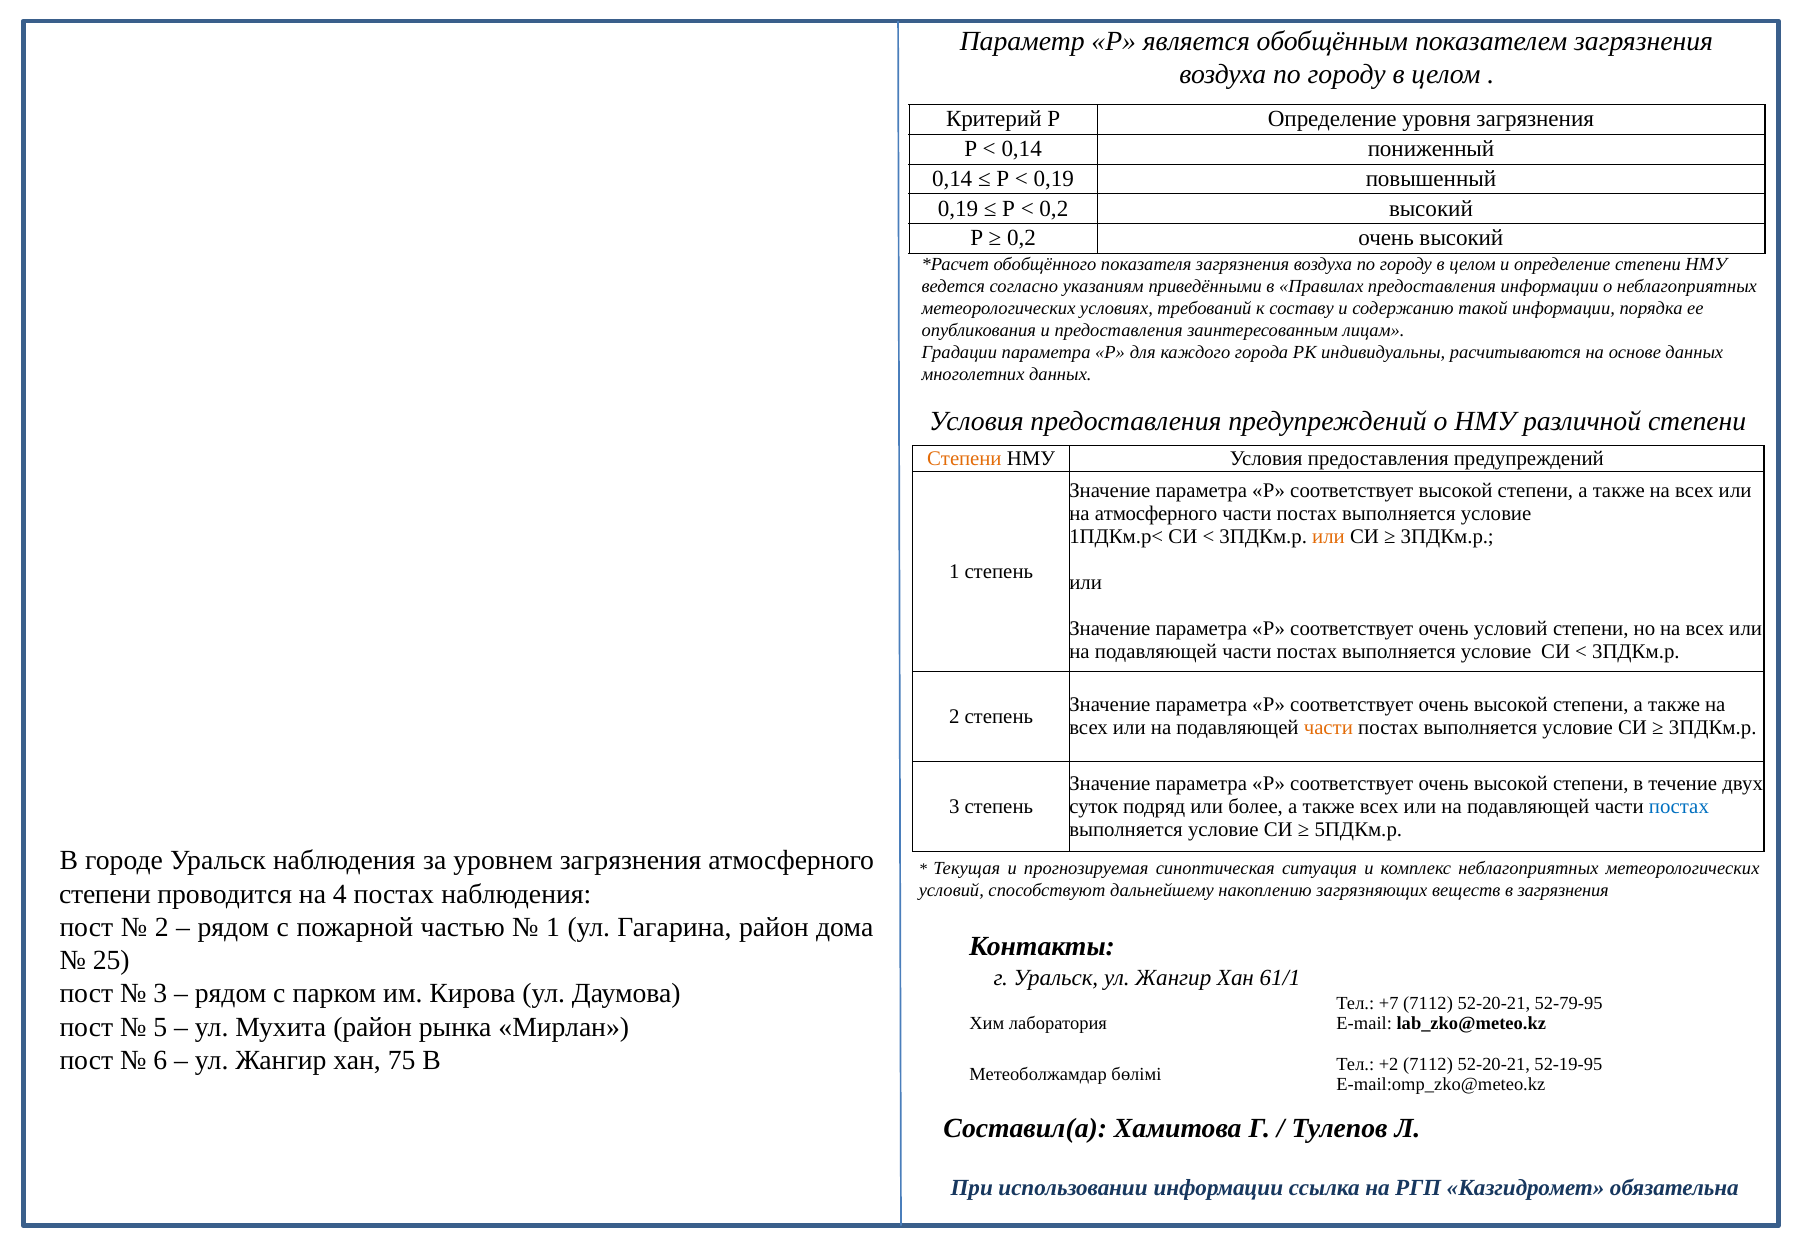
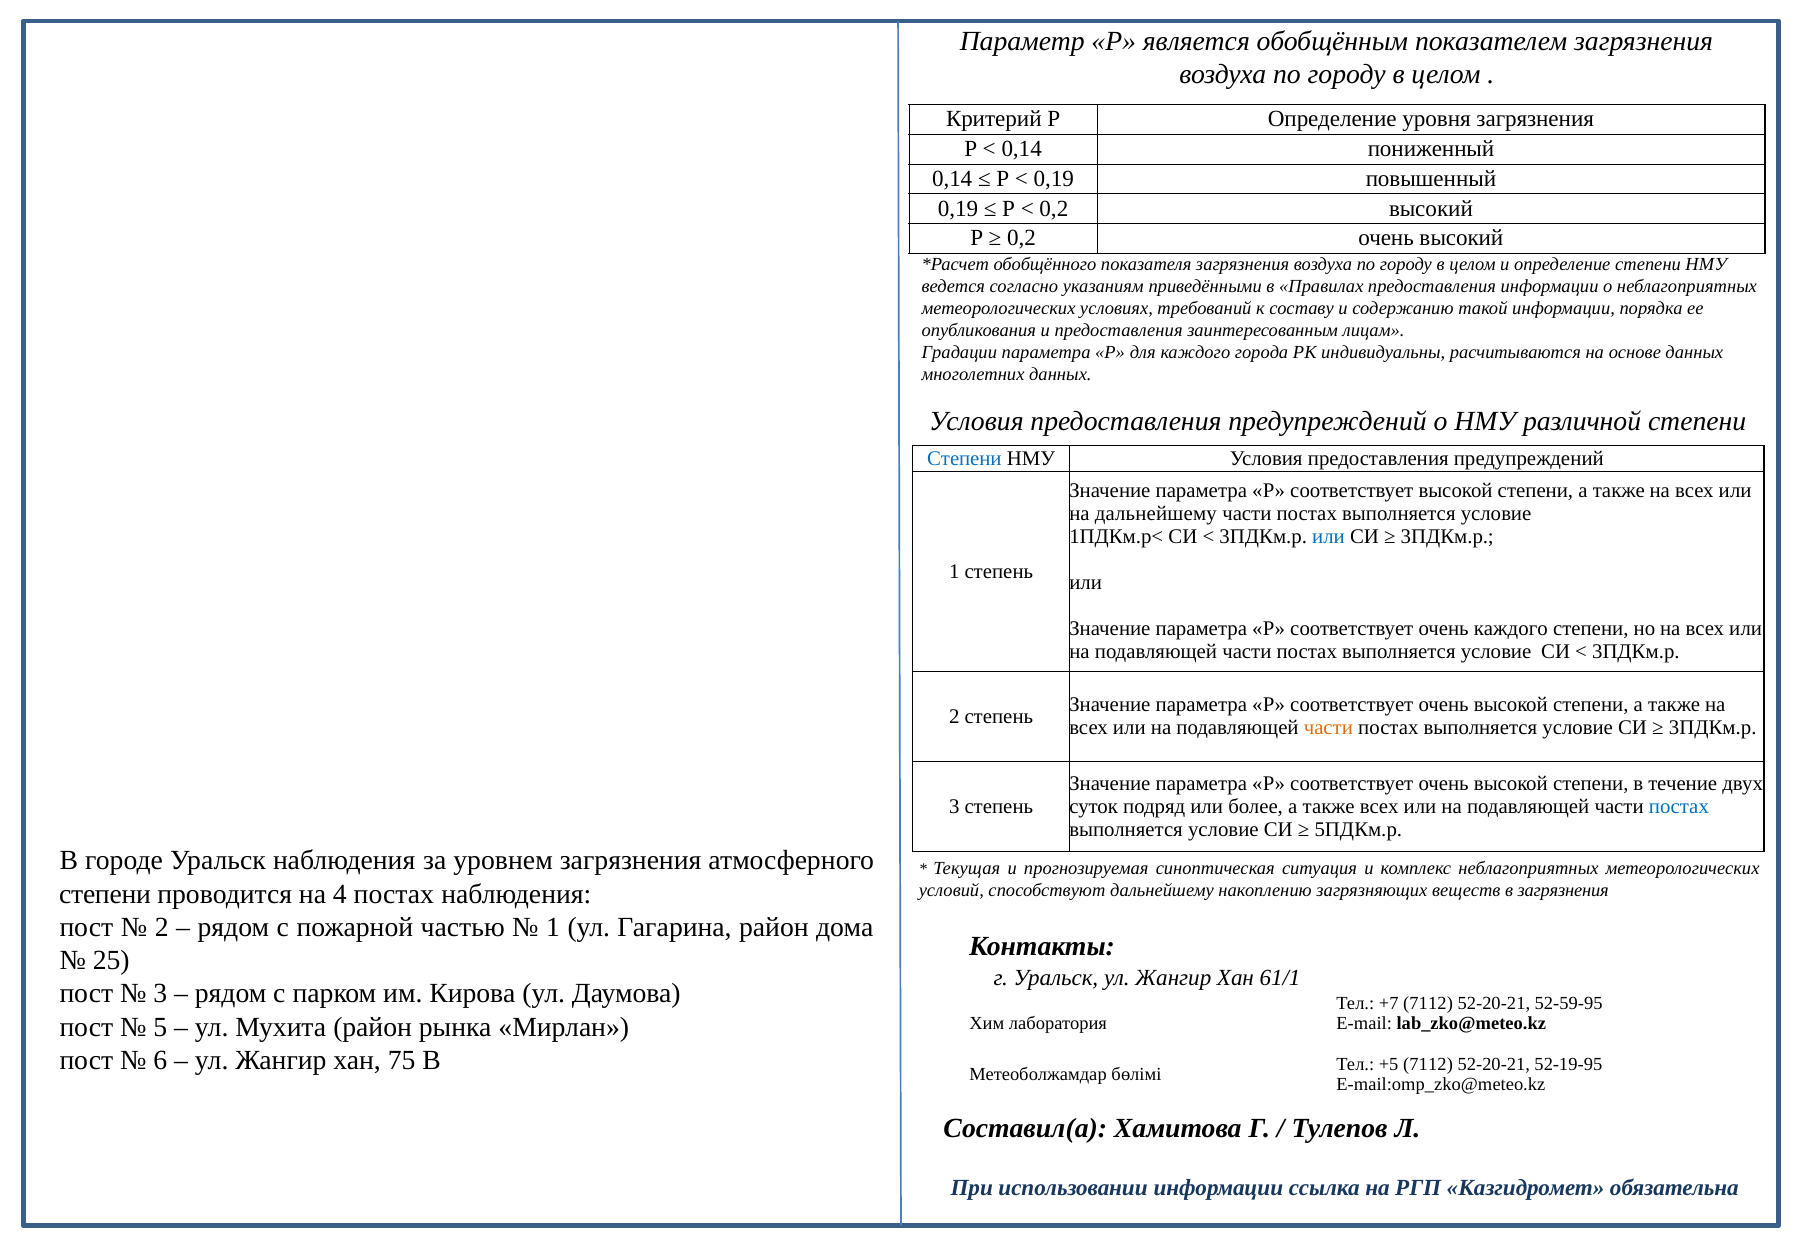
Степени at (964, 459) colour: orange -> blue
на атмосферного: атмосферного -> дальнейшему
или at (1328, 537) colour: orange -> blue
очень условий: условий -> каждого
52-79-95: 52-79-95 -> 52-59-95
+2: +2 -> +5
